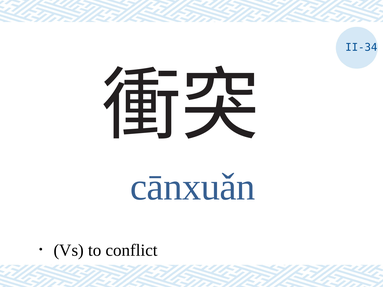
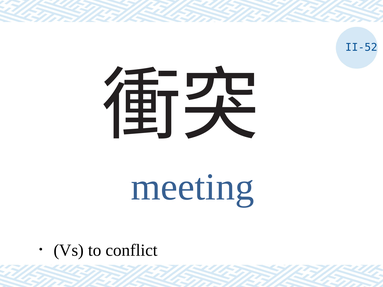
II-34: II-34 -> II-52
cānxuǎn: cānxuǎn -> meeting
